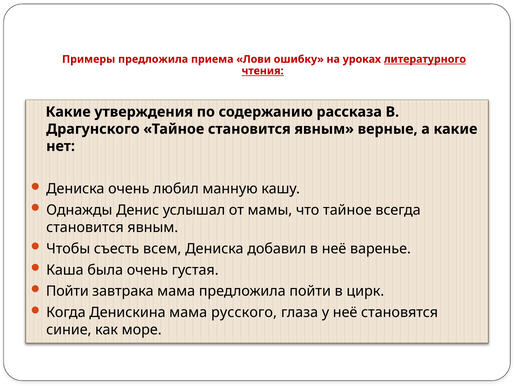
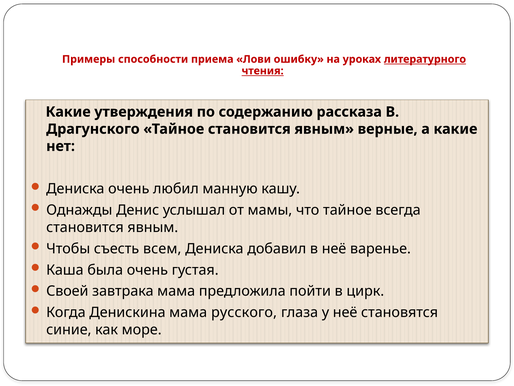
Примеры предложила: предложила -> способности
Пойти at (67, 291): Пойти -> Своей
